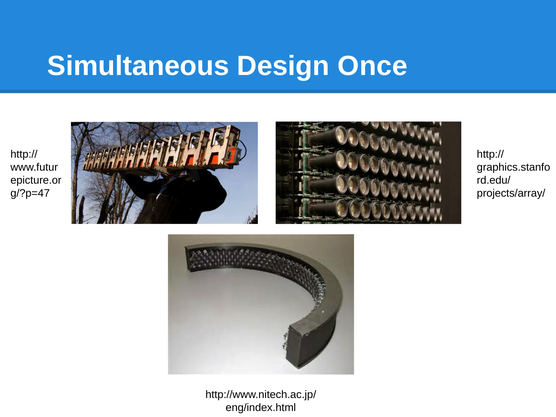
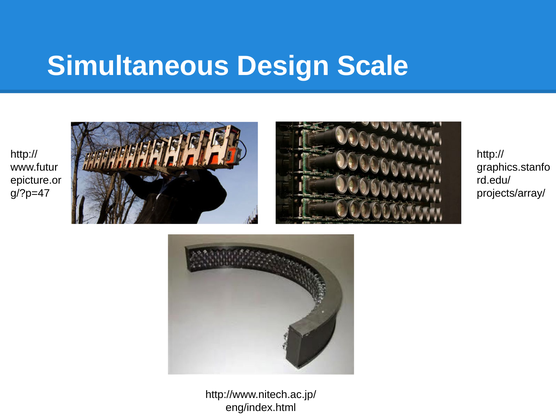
Once: Once -> Scale
